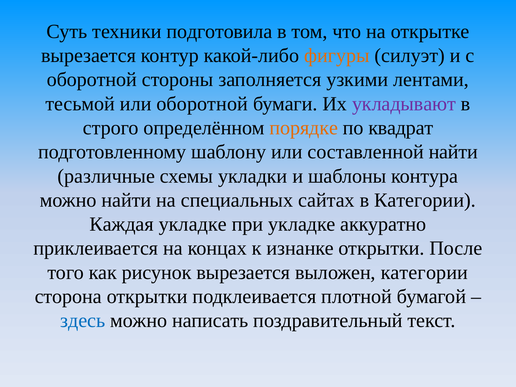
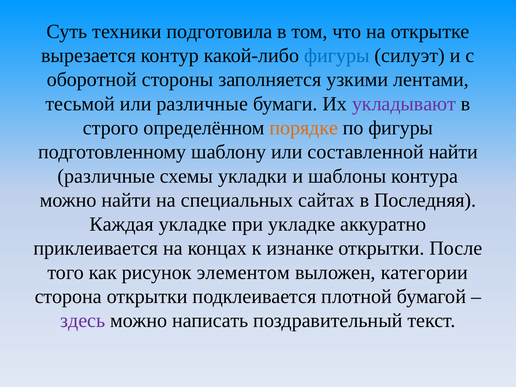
фигуры at (337, 56) colour: orange -> blue
или оборотной: оборотной -> различные
по квадрат: квадрат -> фигуры
в Категории: Категории -> Последняя
рисунок вырезается: вырезается -> элементом
здесь colour: blue -> purple
